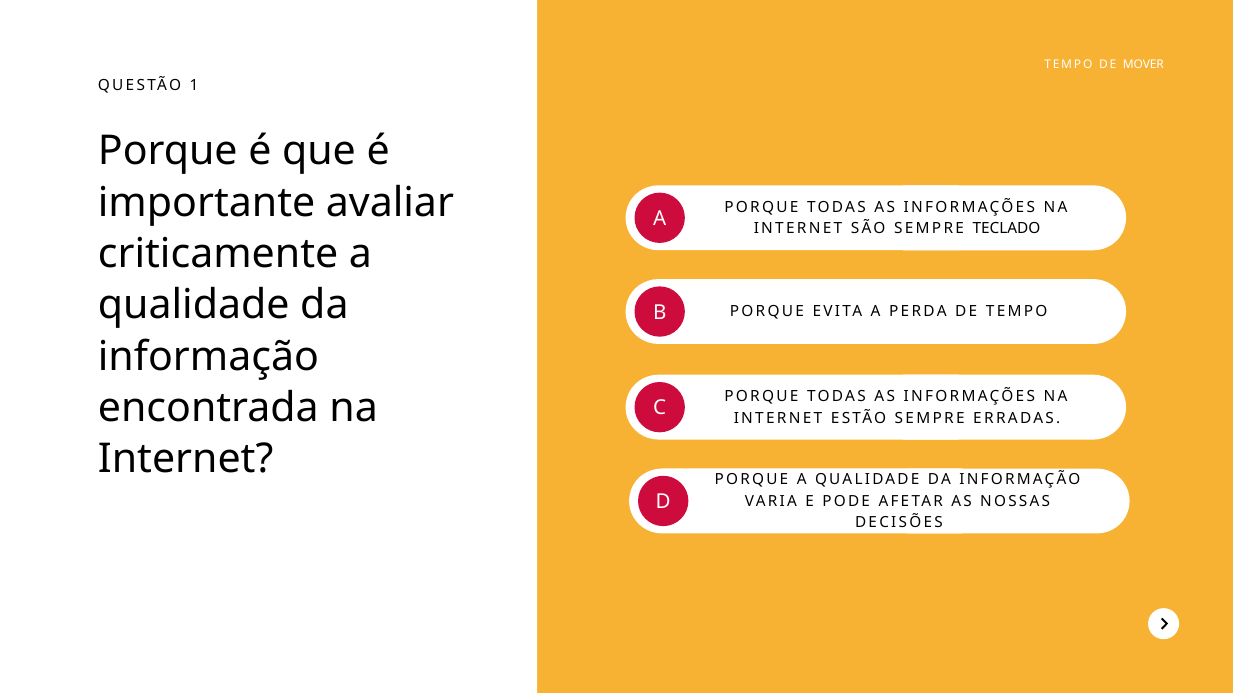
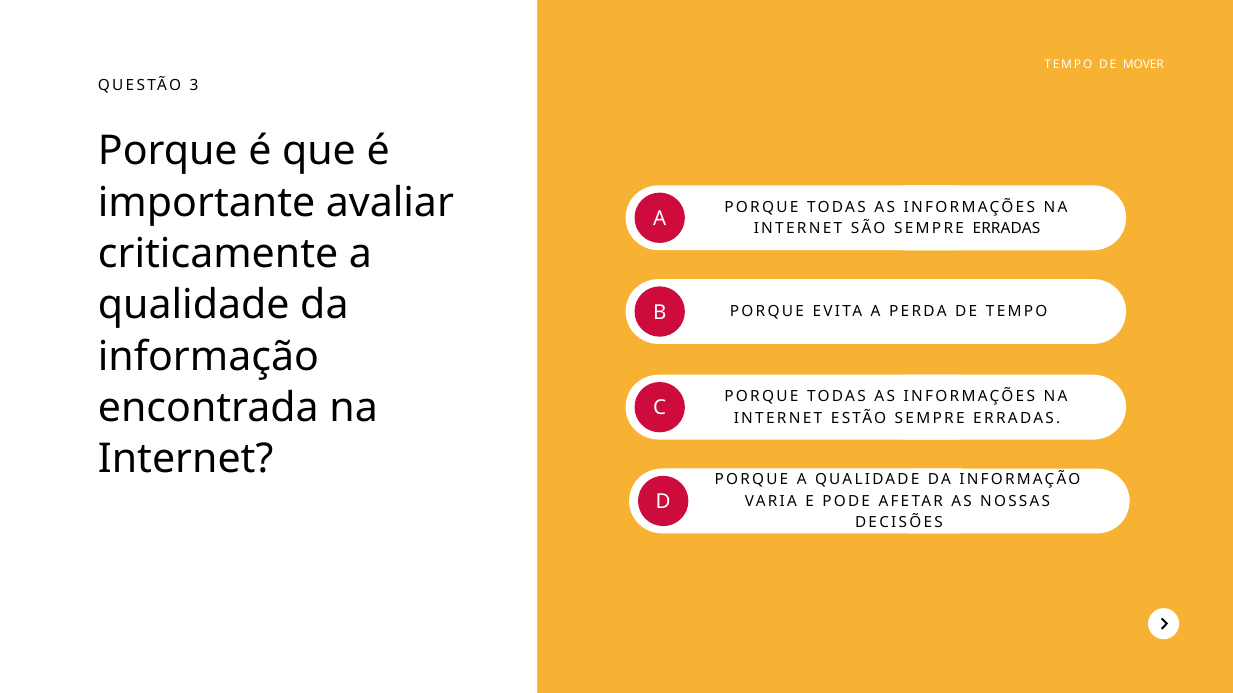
1: 1 -> 3
SÃO SEMPRE TECLADO: TECLADO -> ERRADAS
